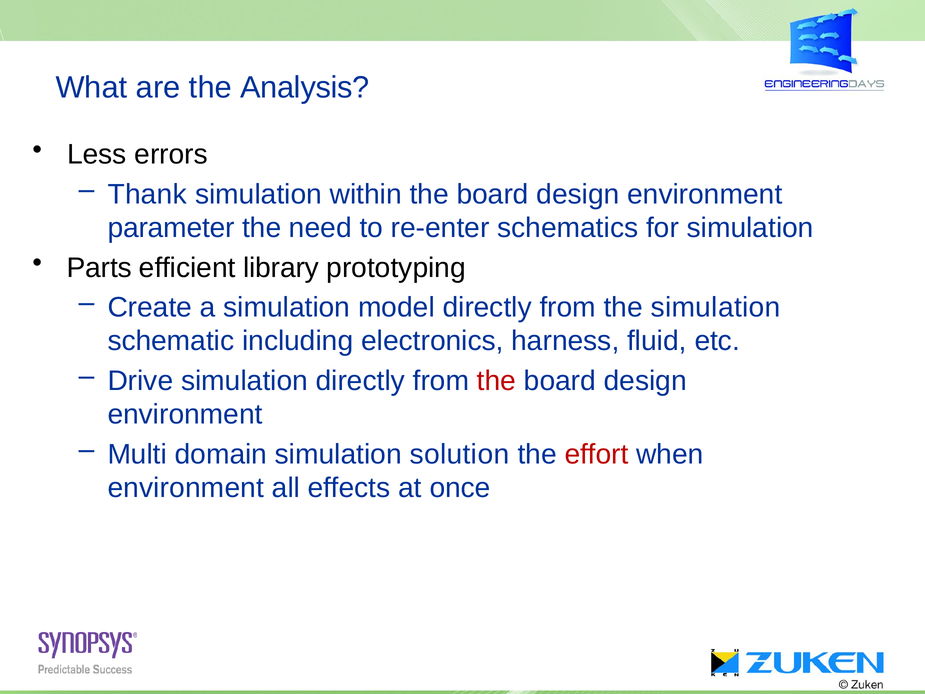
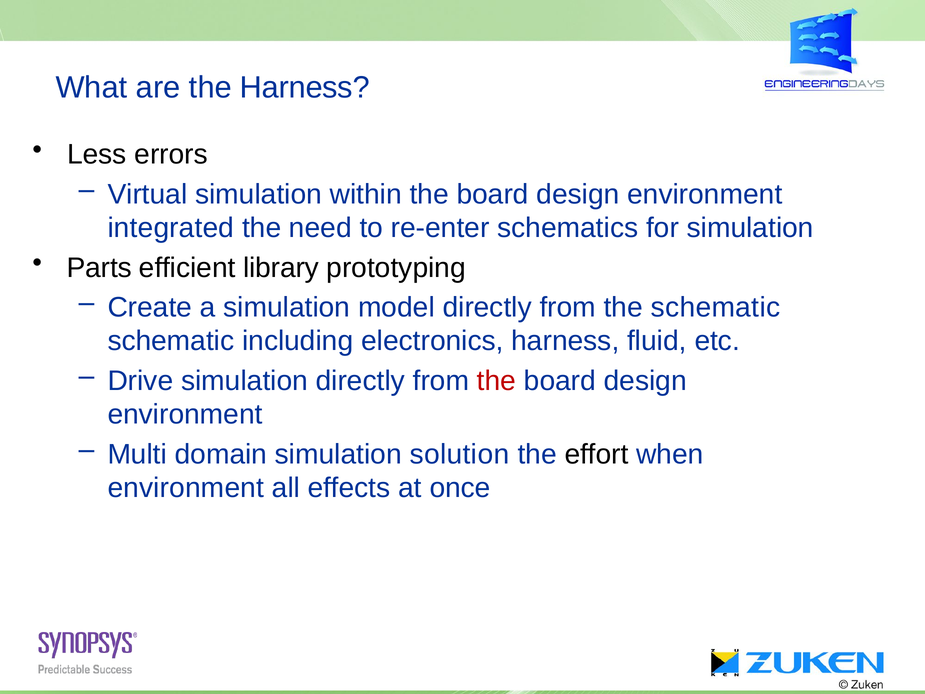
the Analysis: Analysis -> Harness
Thank: Thank -> Virtual
parameter: parameter -> integrated
the simulation: simulation -> schematic
effort colour: red -> black
